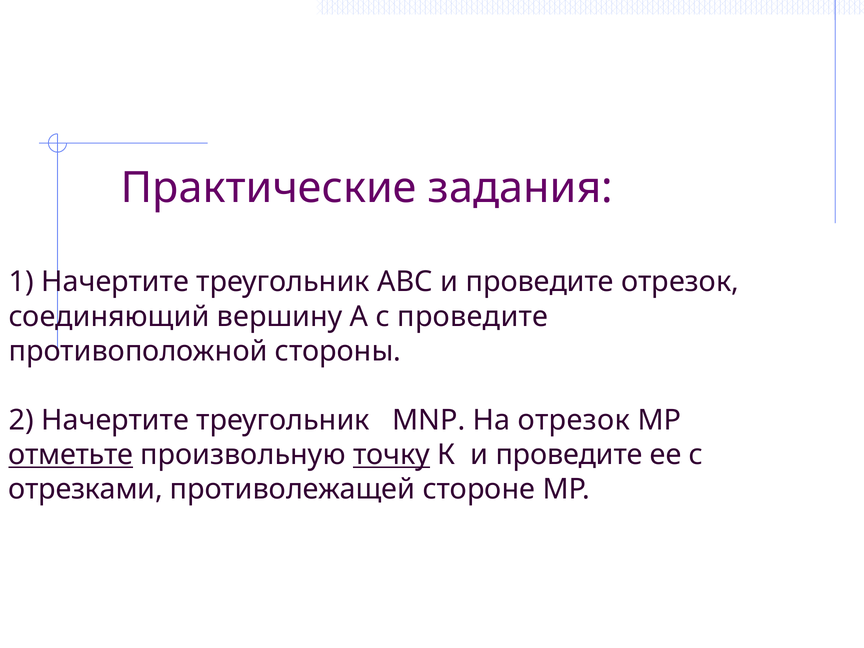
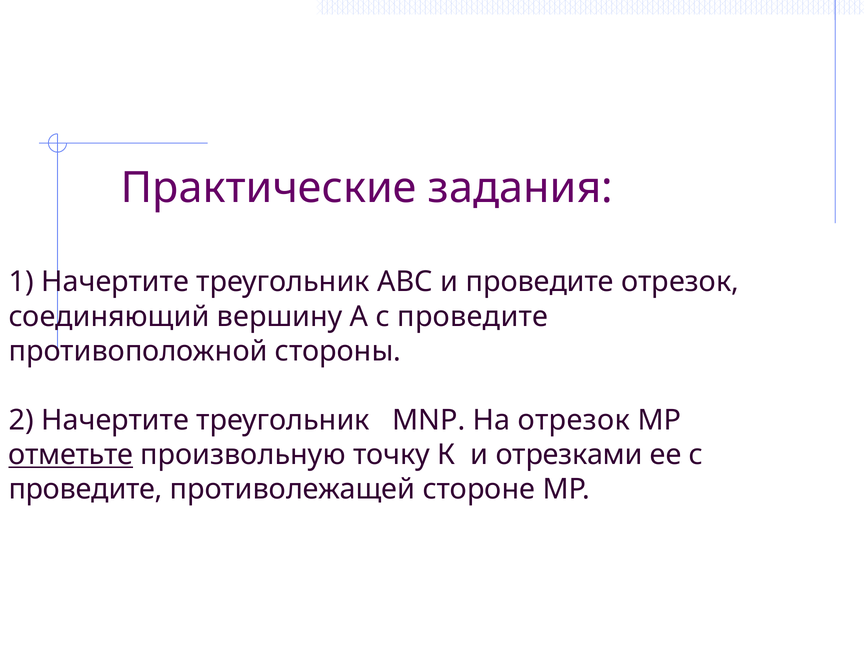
точку underline: present -> none
К и проведите: проведите -> отрезками
отрезками at (86, 489): отрезками -> проведите
